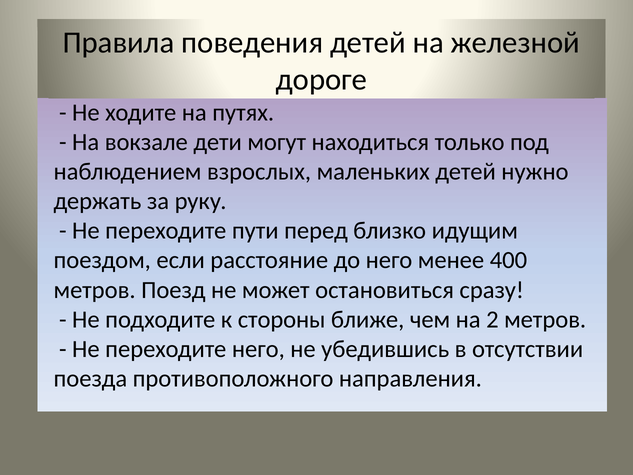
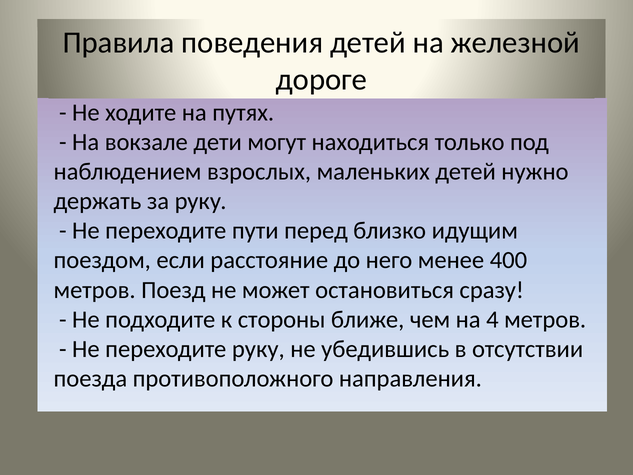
2: 2 -> 4
переходите него: него -> руку
